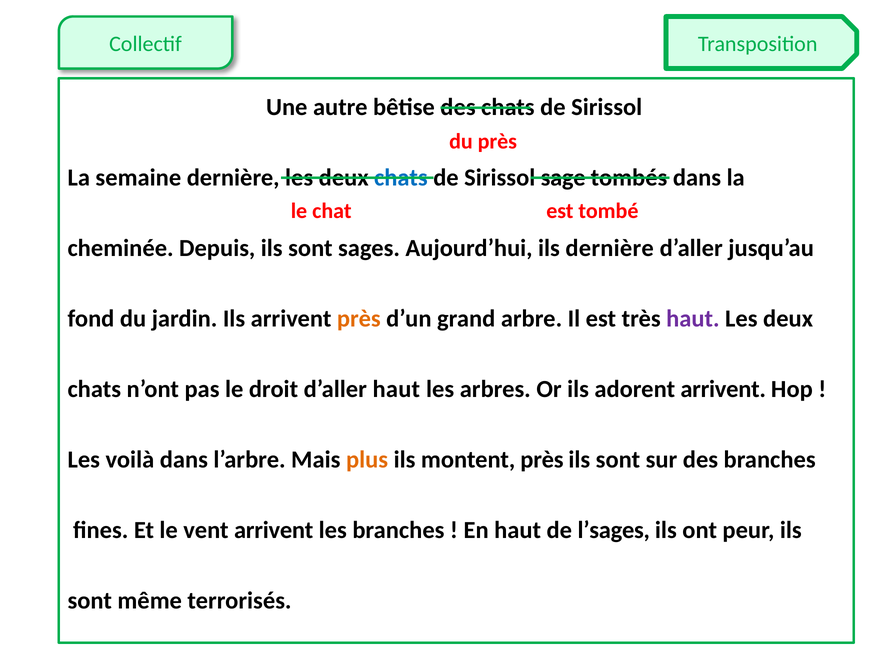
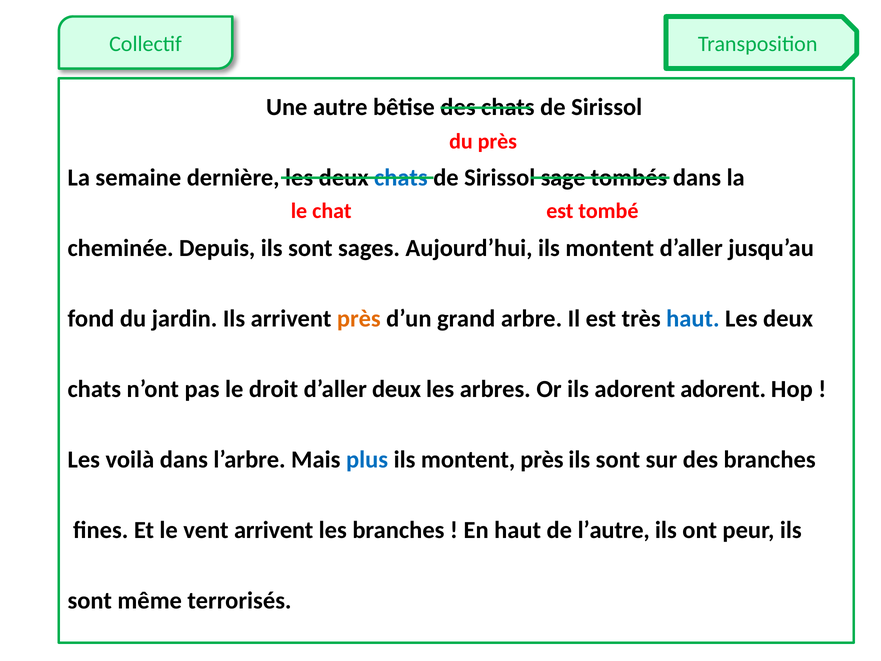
Aujourd’hui ils dernière: dernière -> montent
haut at (693, 319) colour: purple -> blue
d’aller haut: haut -> deux
adorent arrivent: arrivent -> adorent
plus colour: orange -> blue
l’sages: l’sages -> l’autre
